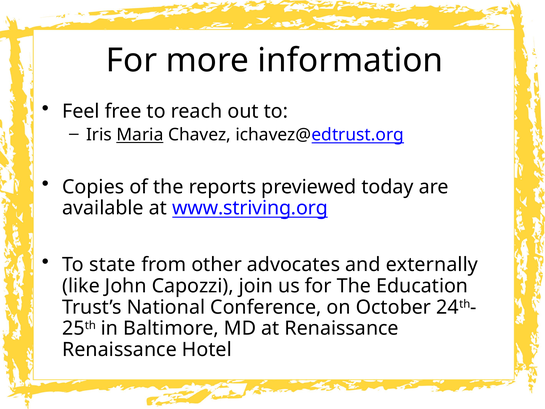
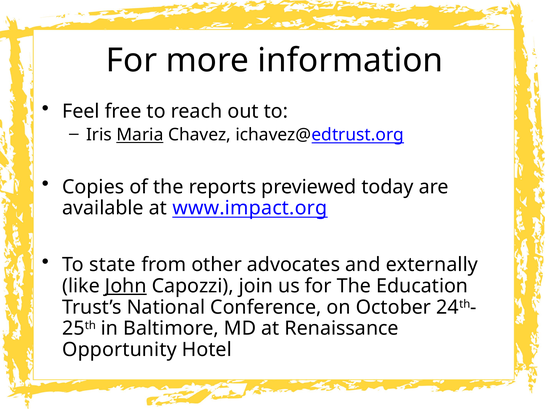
www.striving.org: www.striving.org -> www.impact.org
John underline: none -> present
Renaissance at (120, 349): Renaissance -> Opportunity
